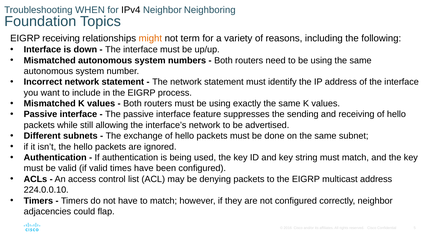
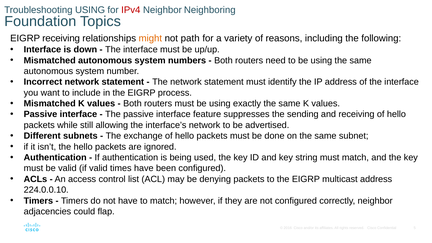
Troubleshooting WHEN: WHEN -> USING
IPv4 colour: black -> red
term: term -> path
